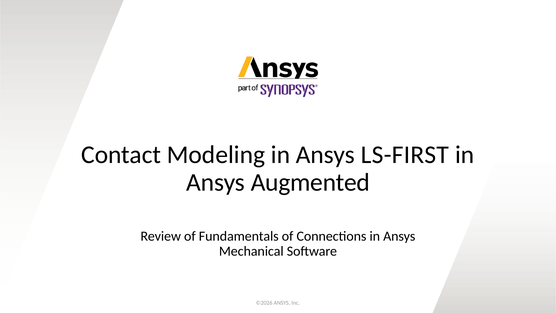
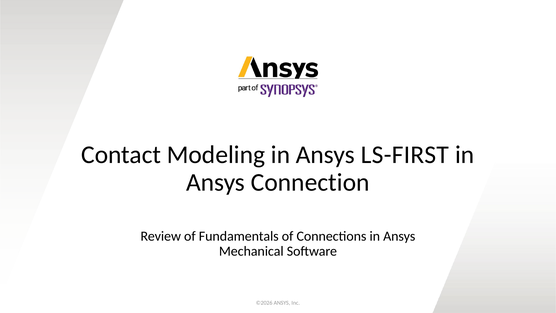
Augmented: Augmented -> Connection
